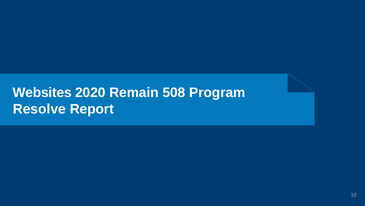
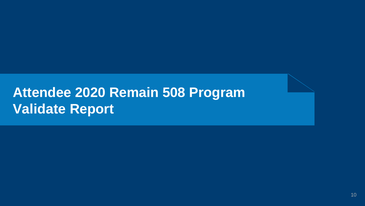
Websites: Websites -> Attendee
Resolve: Resolve -> Validate
